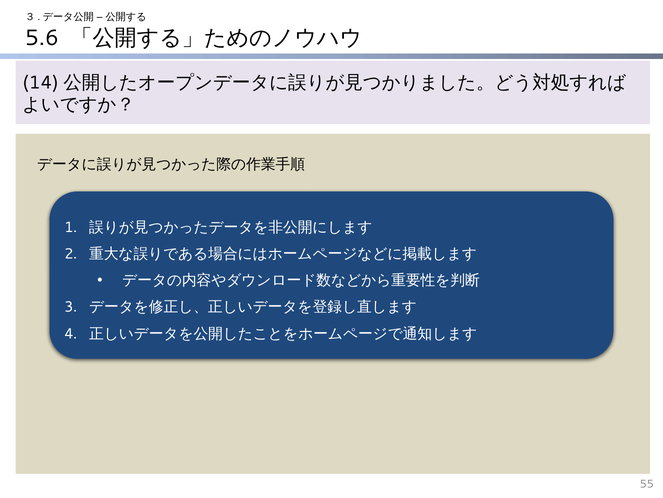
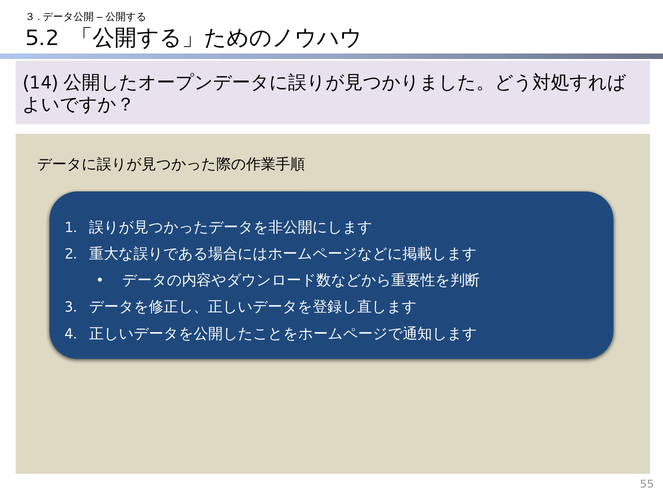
5.6: 5.6 -> 5.2
